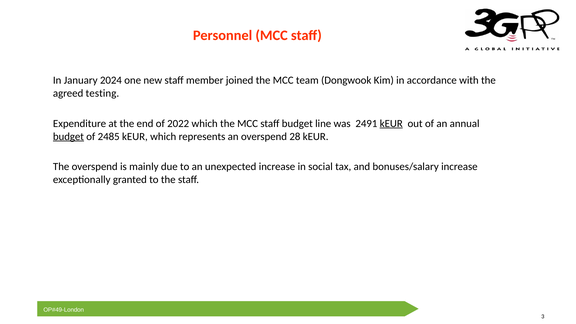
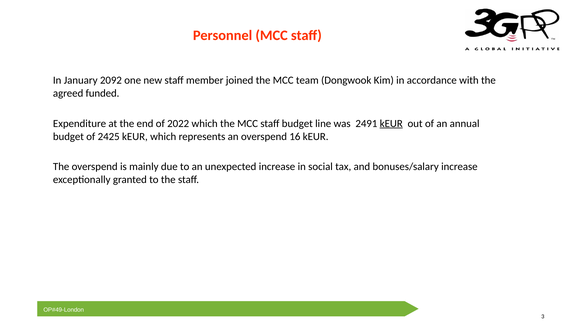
2024: 2024 -> 2092
testing: testing -> funded
budget at (68, 136) underline: present -> none
2485: 2485 -> 2425
28: 28 -> 16
